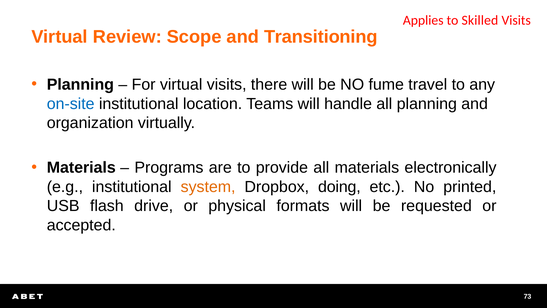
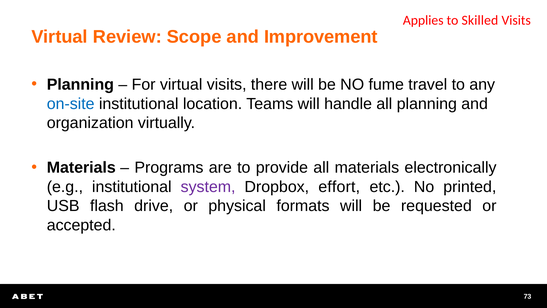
Transitioning: Transitioning -> Improvement
system colour: orange -> purple
doing: doing -> effort
